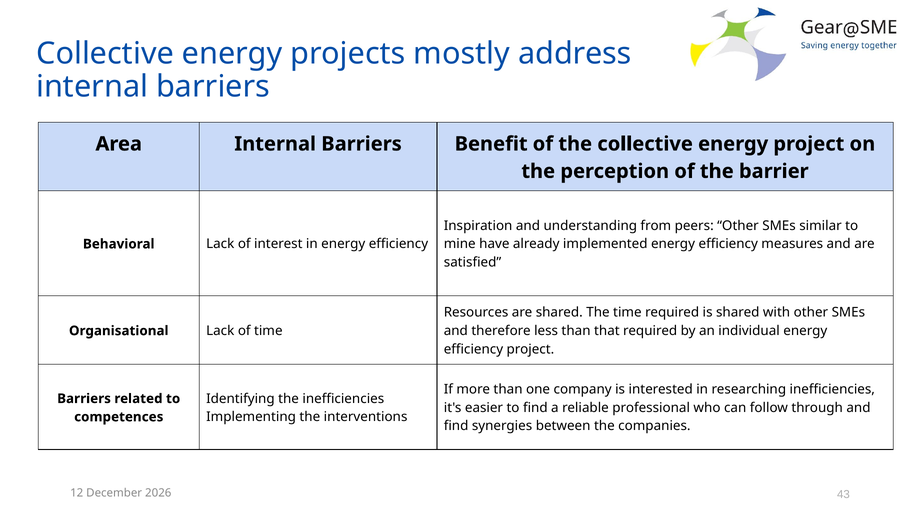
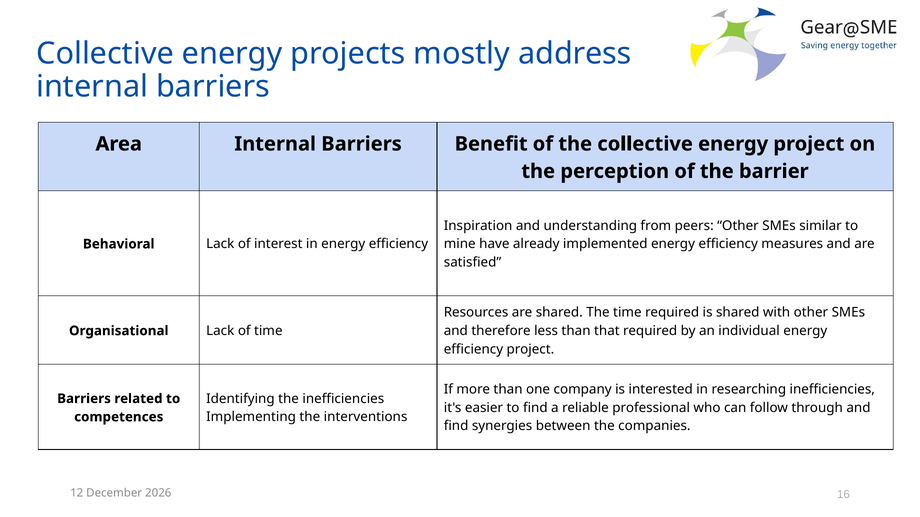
43: 43 -> 16
